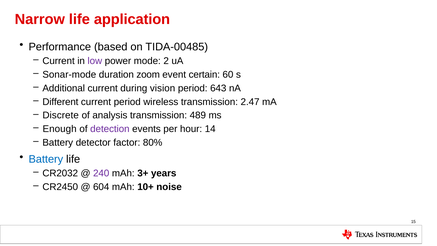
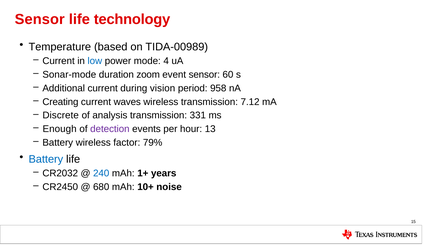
Narrow at (40, 19): Narrow -> Sensor
application: application -> technology
Performance: Performance -> Temperature
TIDA-00485: TIDA-00485 -> TIDA-00989
low colour: purple -> blue
2: 2 -> 4
event certain: certain -> sensor
643: 643 -> 958
Different: Different -> Creating
current period: period -> waves
2.47: 2.47 -> 7.12
489: 489 -> 331
14: 14 -> 13
Battery detector: detector -> wireless
80%: 80% -> 79%
240 colour: purple -> blue
3+: 3+ -> 1+
604: 604 -> 680
